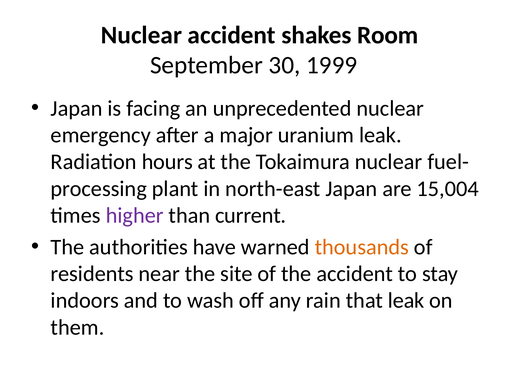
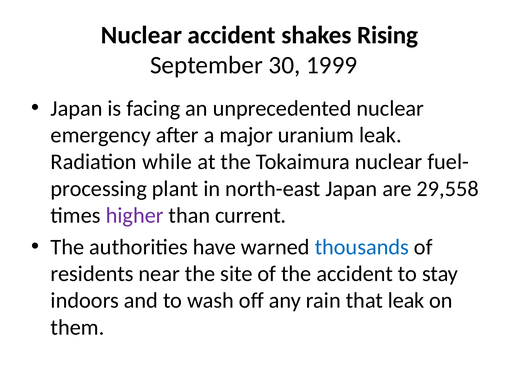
Room: Room -> Rising
hours: hours -> while
15,004: 15,004 -> 29,558
thousands colour: orange -> blue
